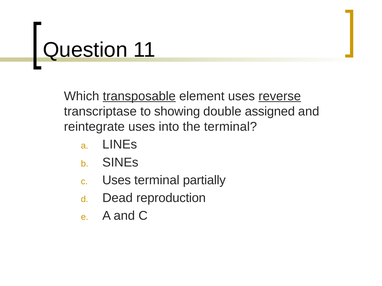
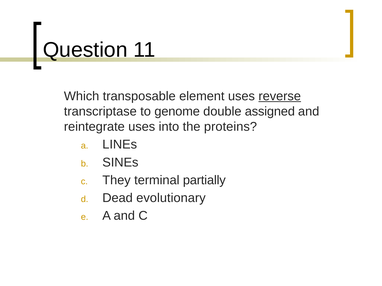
transposable underline: present -> none
showing: showing -> genome
the terminal: terminal -> proteins
c Uses: Uses -> They
reproduction: reproduction -> evolutionary
